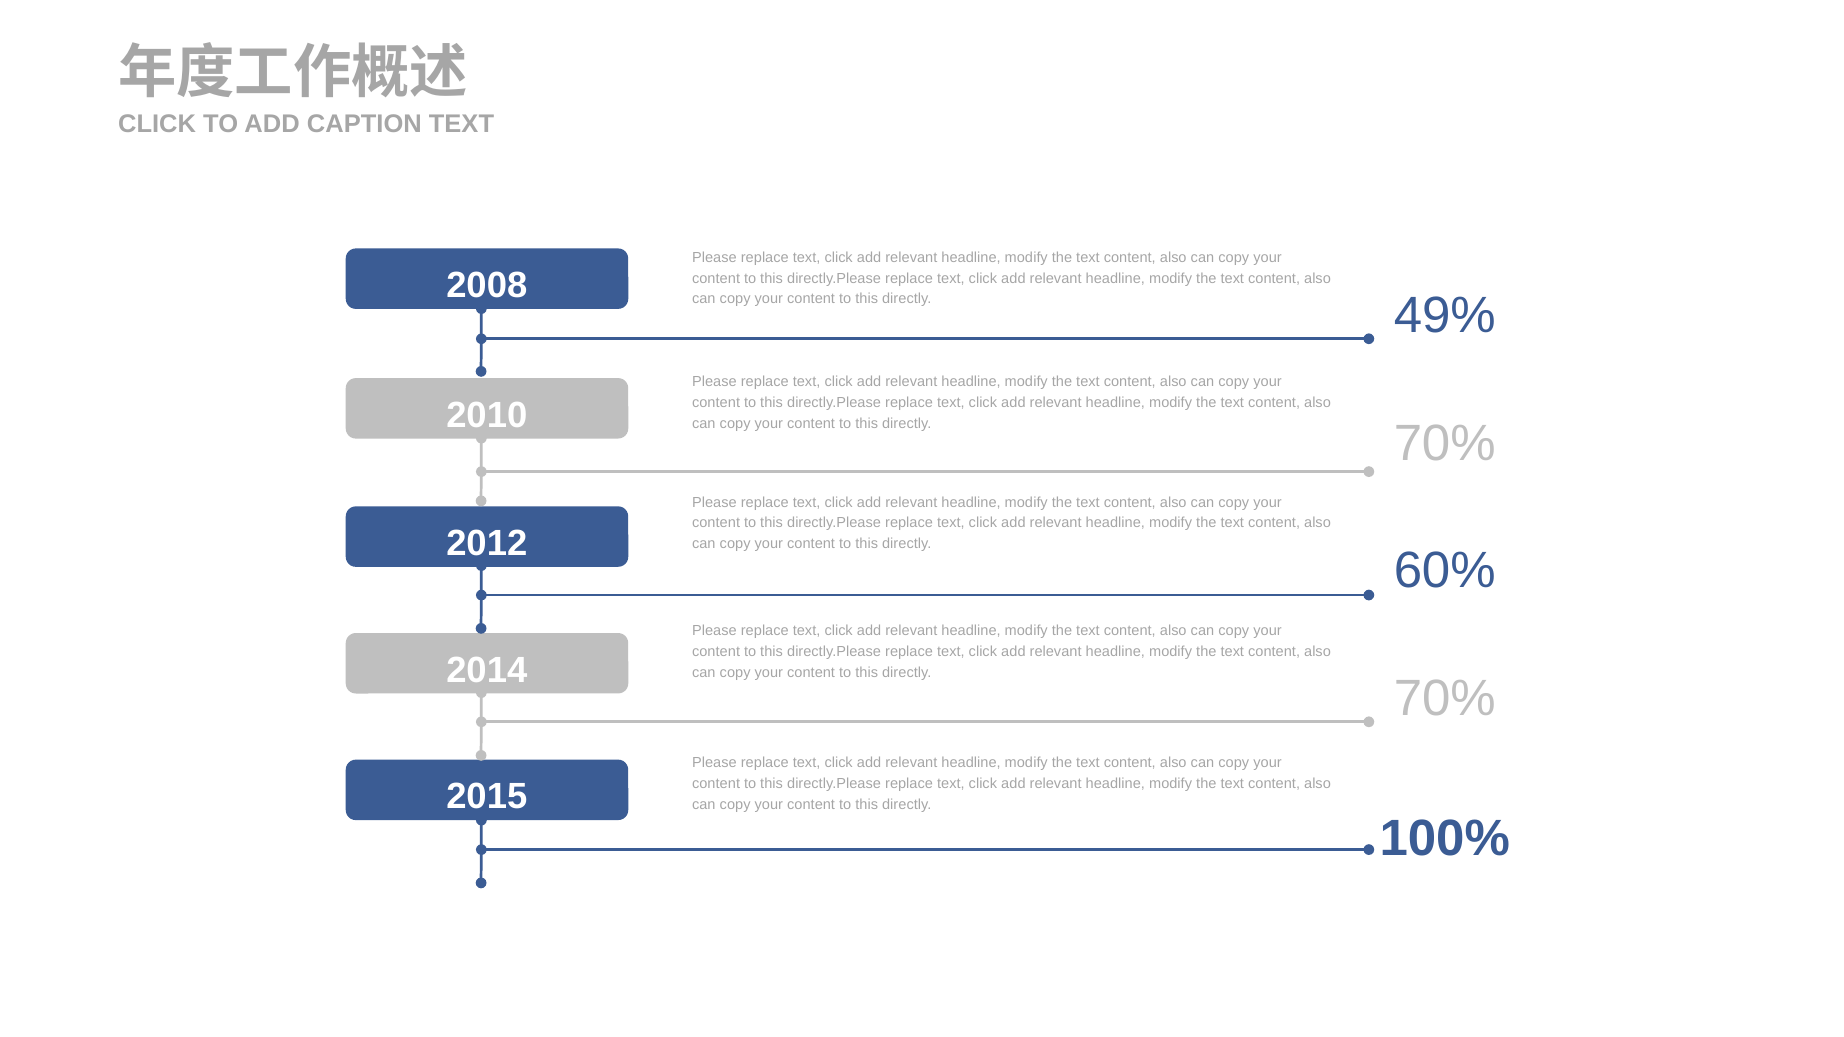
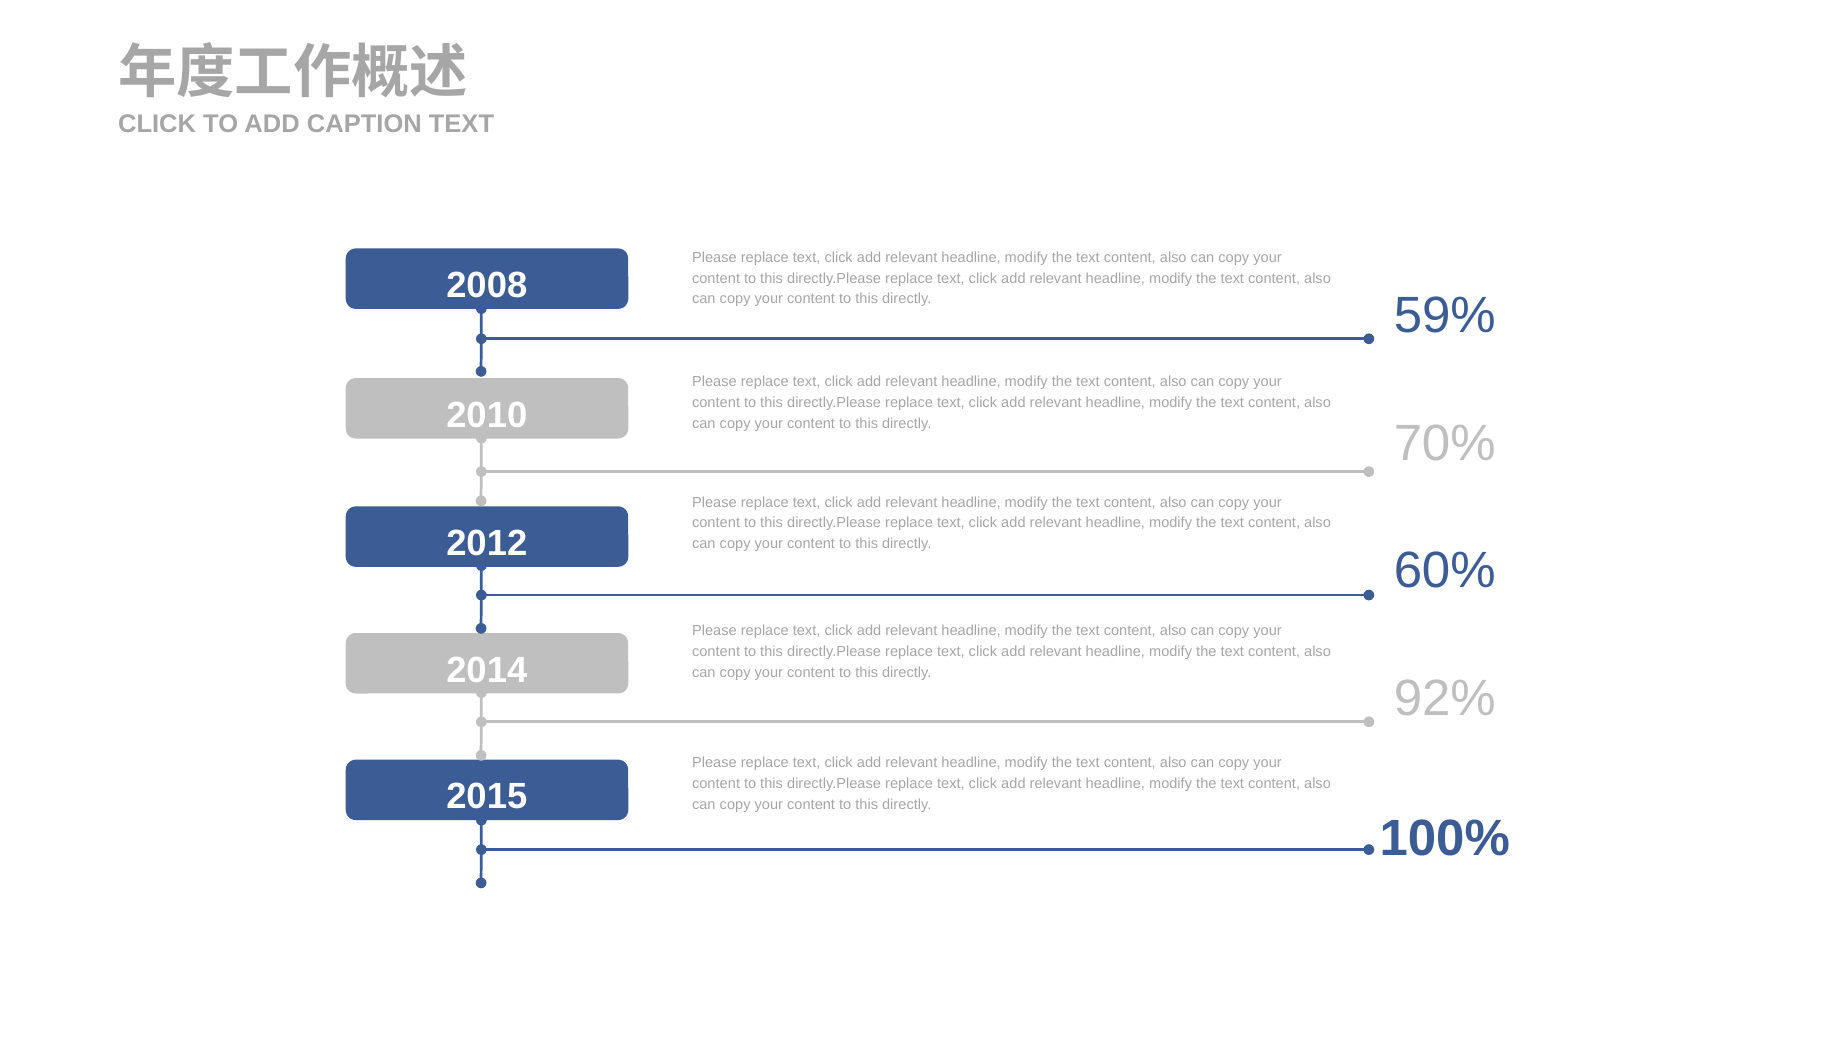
49%: 49% -> 59%
70% at (1445, 699): 70% -> 92%
